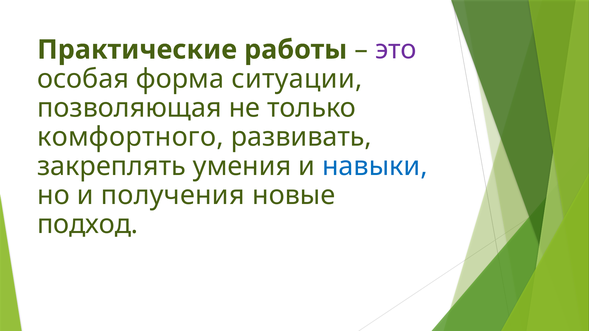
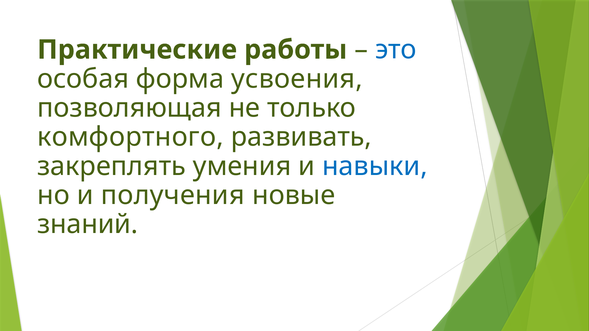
это colour: purple -> blue
ситуации: ситуации -> усвоения
подход: подход -> знаний
